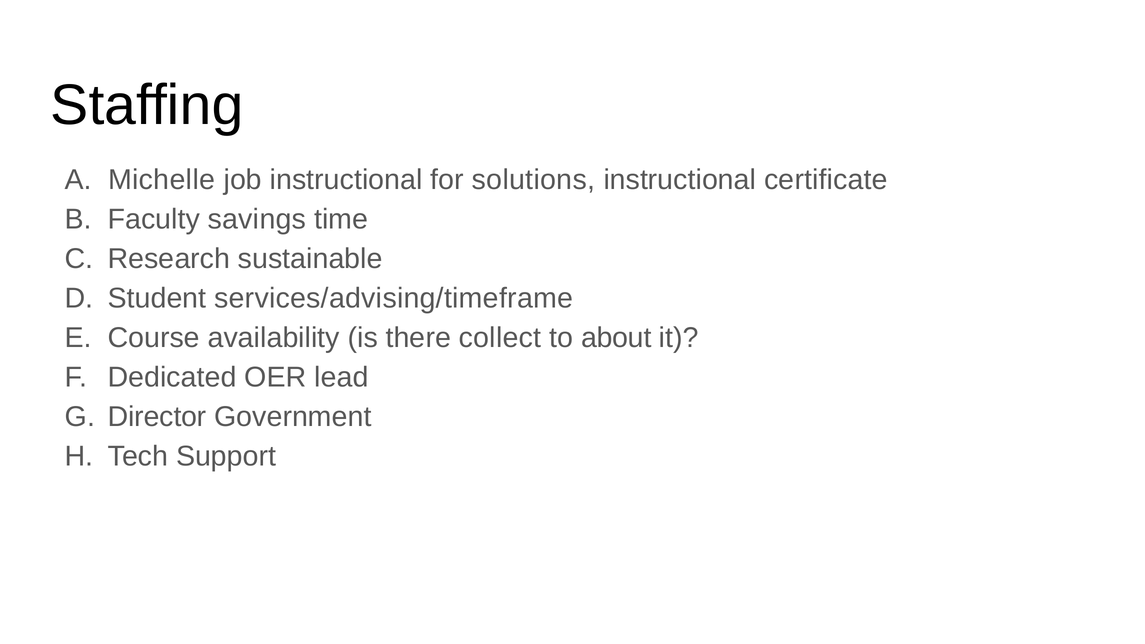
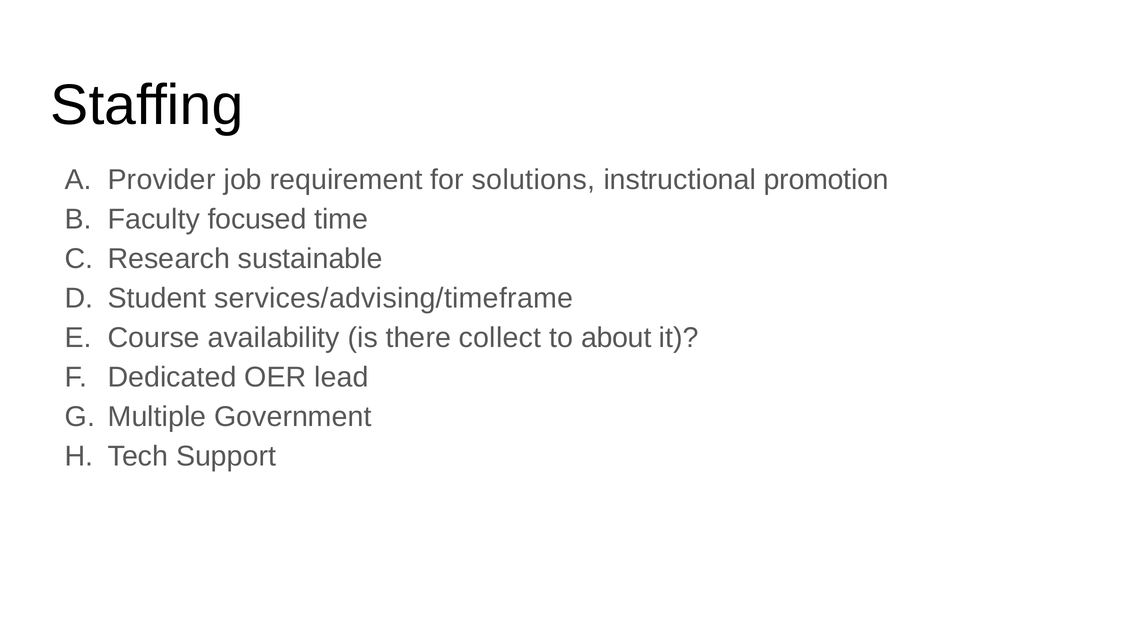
Michelle: Michelle -> Provider
job instructional: instructional -> requirement
certificate: certificate -> promotion
savings: savings -> focused
Director: Director -> Multiple
